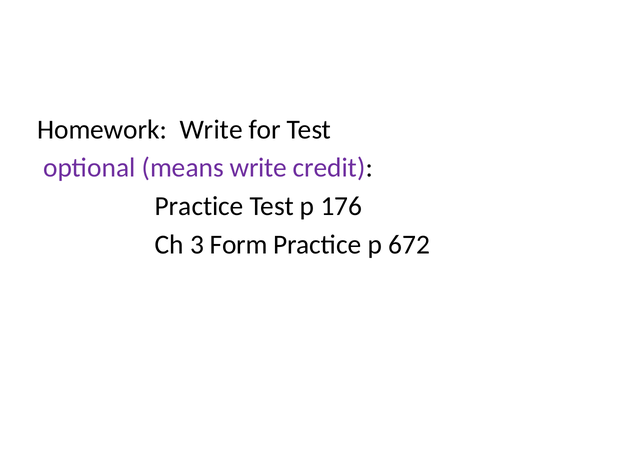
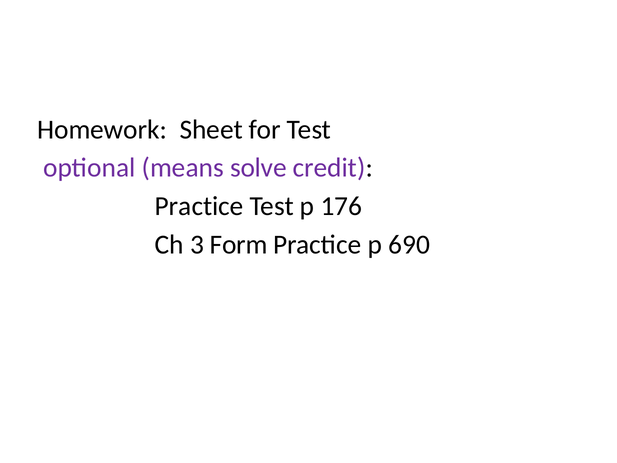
Homework Write: Write -> Sheet
means write: write -> solve
672: 672 -> 690
